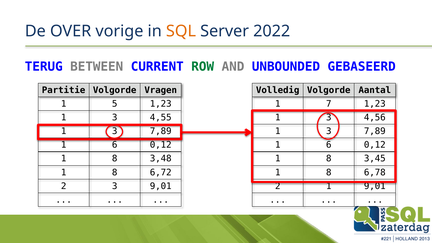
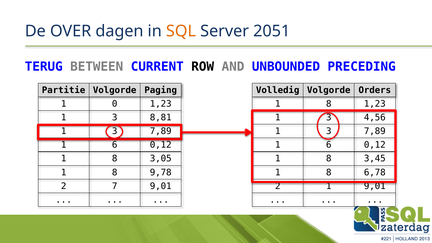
vorige: vorige -> dagen
2022: 2022 -> 2051
ROW colour: green -> black
GEBASEERD: GEBASEERD -> PRECEDING
Vragen: Vragen -> Paging
Aantal: Aantal -> Orders
5: 5 -> 0
7 at (329, 104): 7 -> 8
4,55: 4,55 -> 8,81
3,48: 3,48 -> 3,05
6,72: 6,72 -> 9,78
2 3: 3 -> 7
